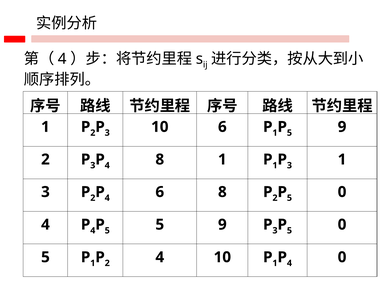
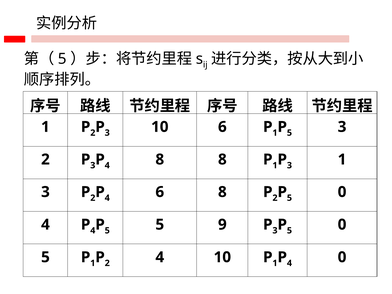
4 at (62, 59): 4 -> 5
9 at (342, 127): 9 -> 3
8 1: 1 -> 8
